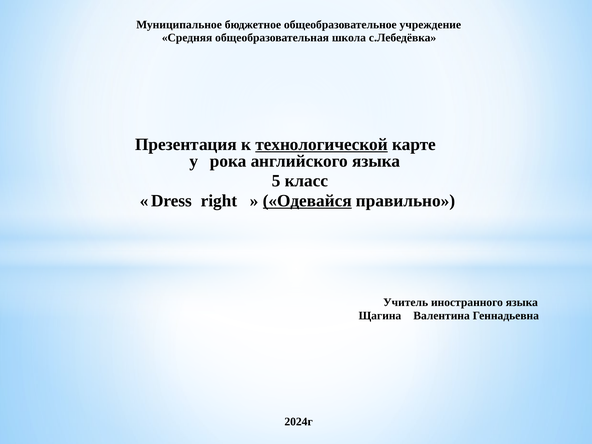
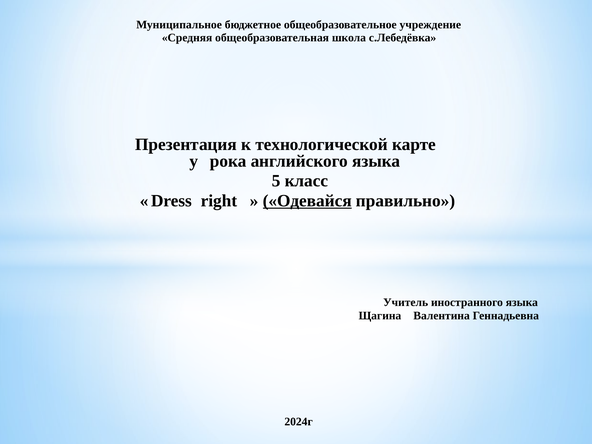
технологической underline: present -> none
